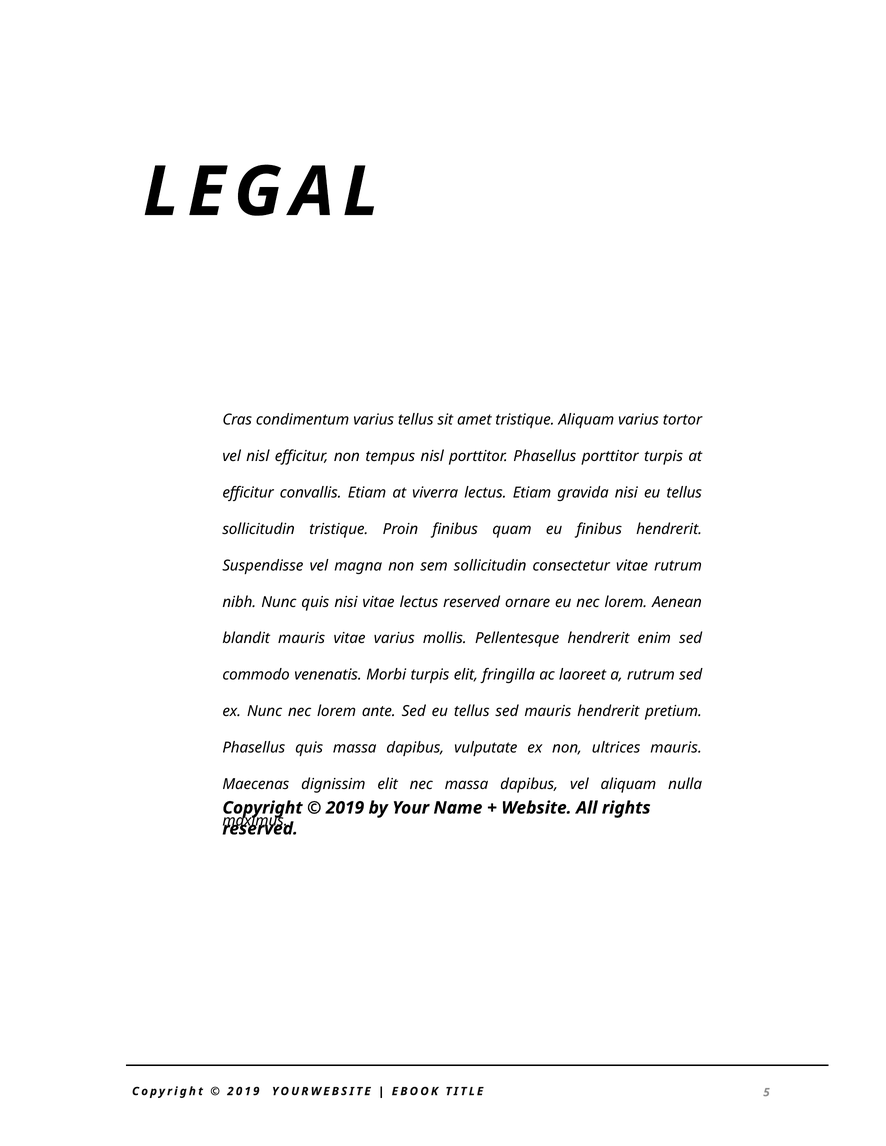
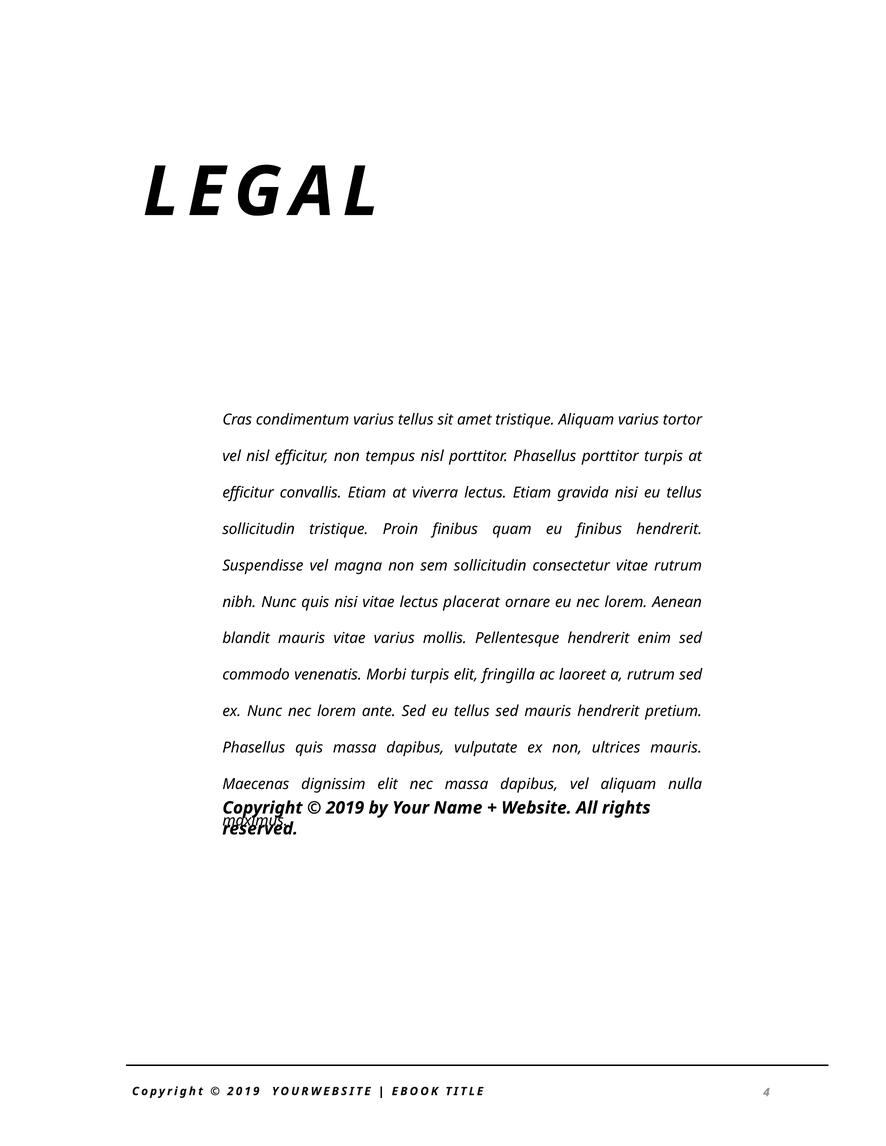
lectus reserved: reserved -> placerat
5: 5 -> 4
